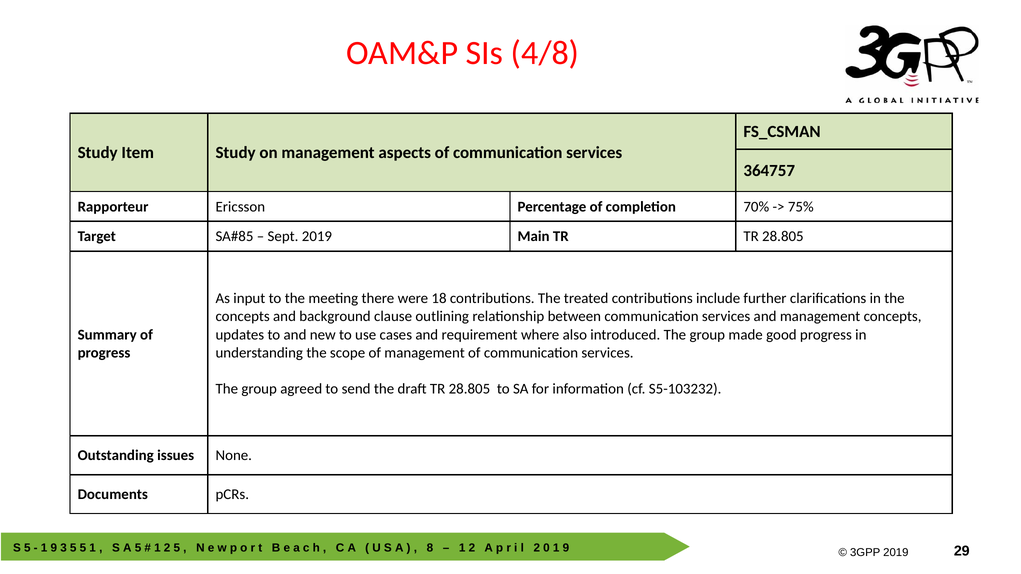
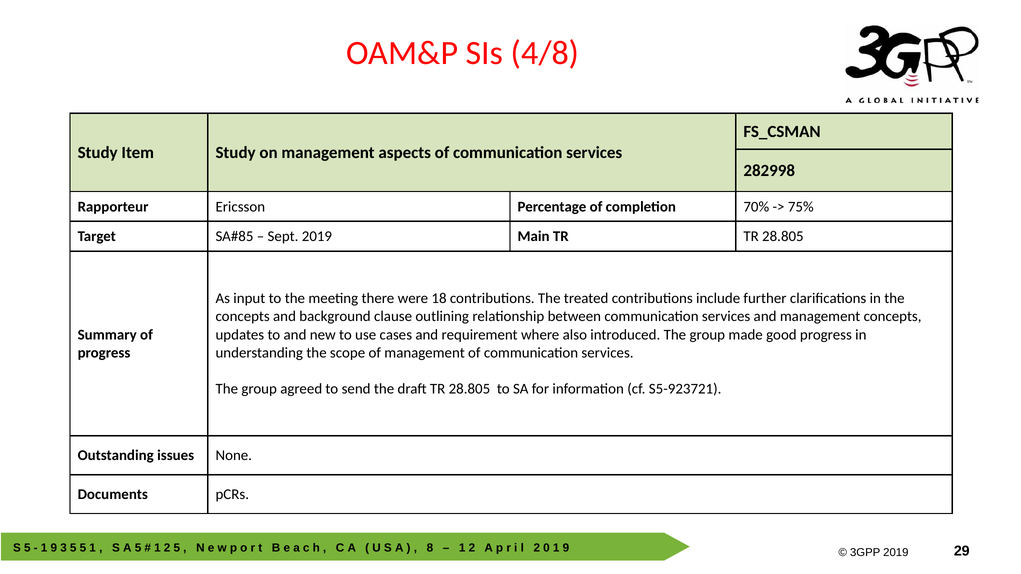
364757: 364757 -> 282998
S5-103232: S5-103232 -> S5-923721
